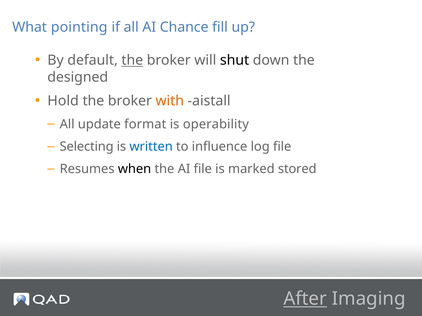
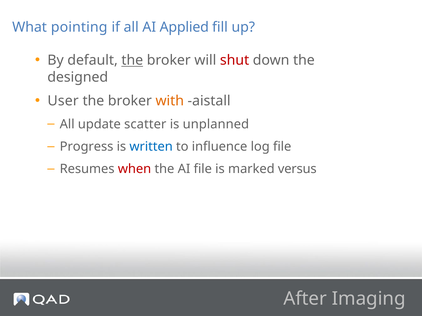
Chance: Chance -> Applied
shut colour: black -> red
Hold: Hold -> User
format: format -> scatter
operability: operability -> unplanned
Selecting: Selecting -> Progress
when colour: black -> red
stored: stored -> versus
After underline: present -> none
